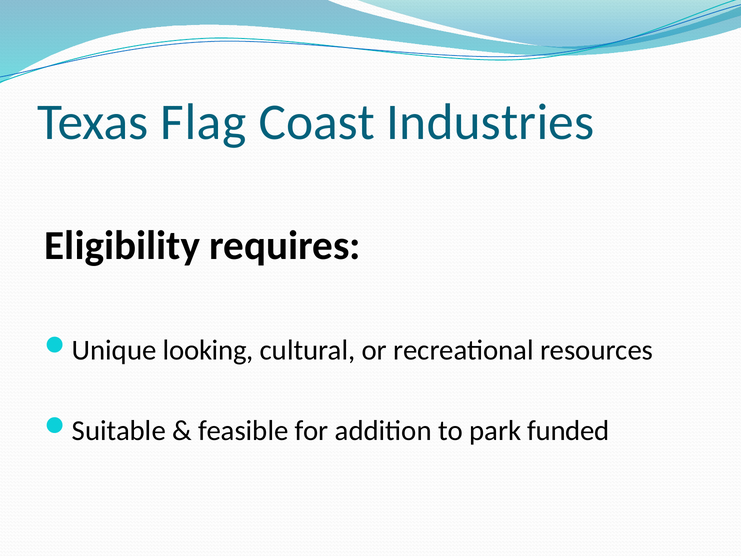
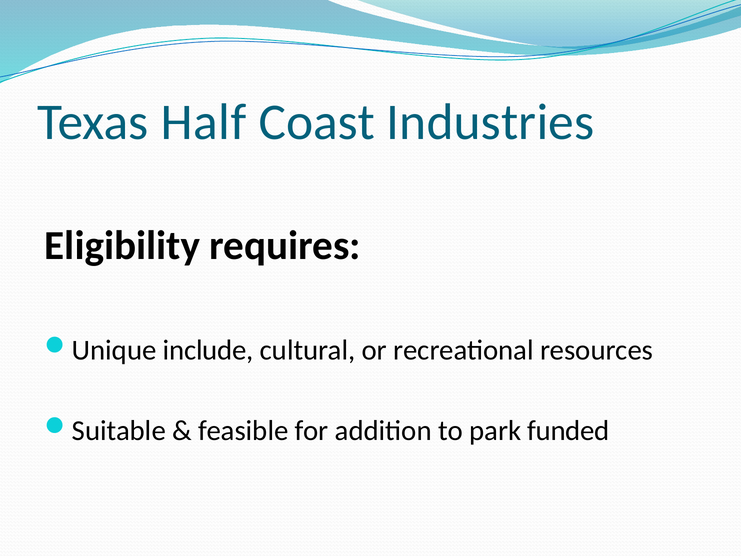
Flag: Flag -> Half
looking: looking -> include
